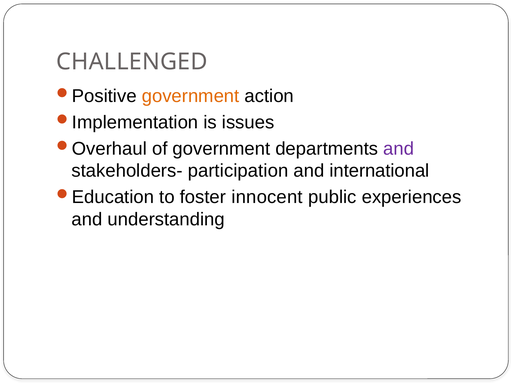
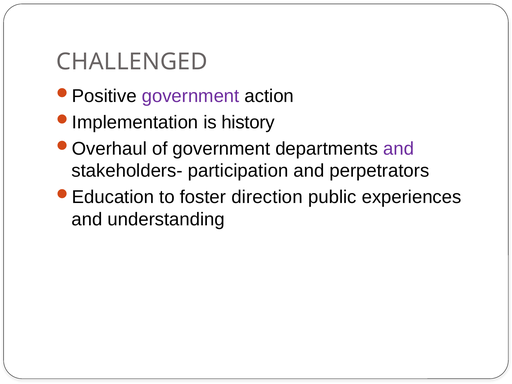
government at (191, 96) colour: orange -> purple
issues: issues -> history
international: international -> perpetrators
innocent: innocent -> direction
